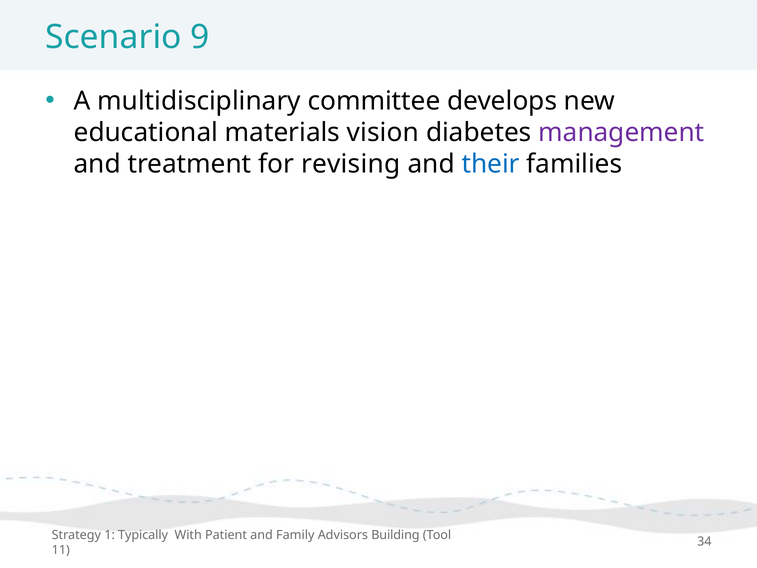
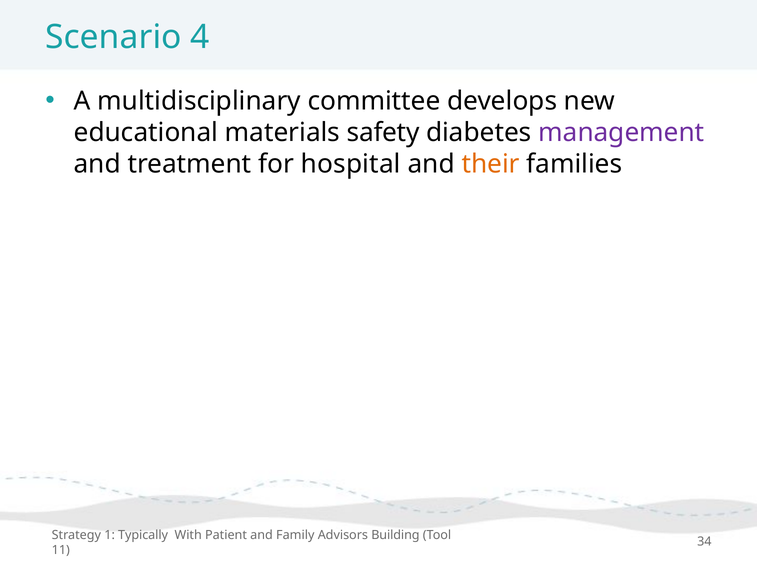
9: 9 -> 4
vision: vision -> safety
revising: revising -> hospital
their colour: blue -> orange
